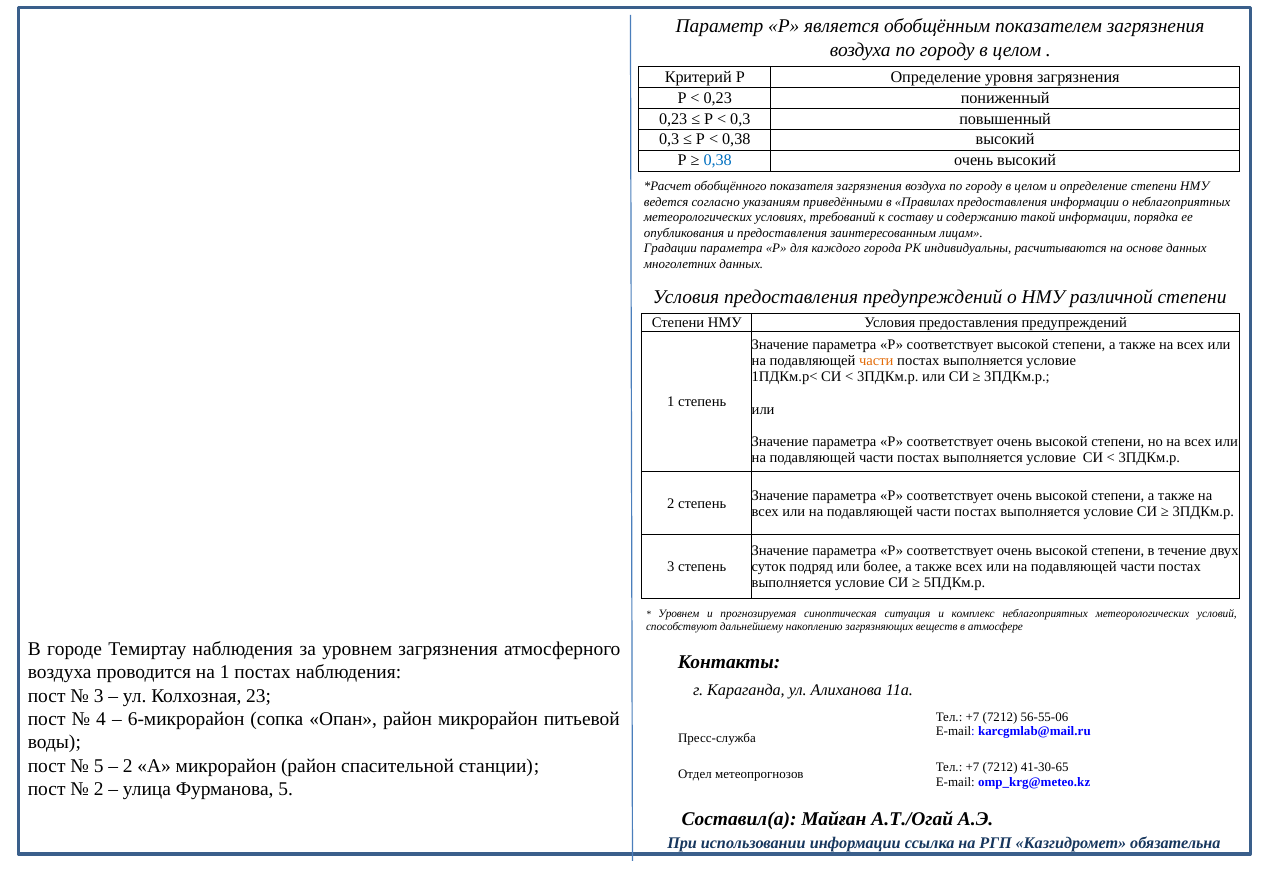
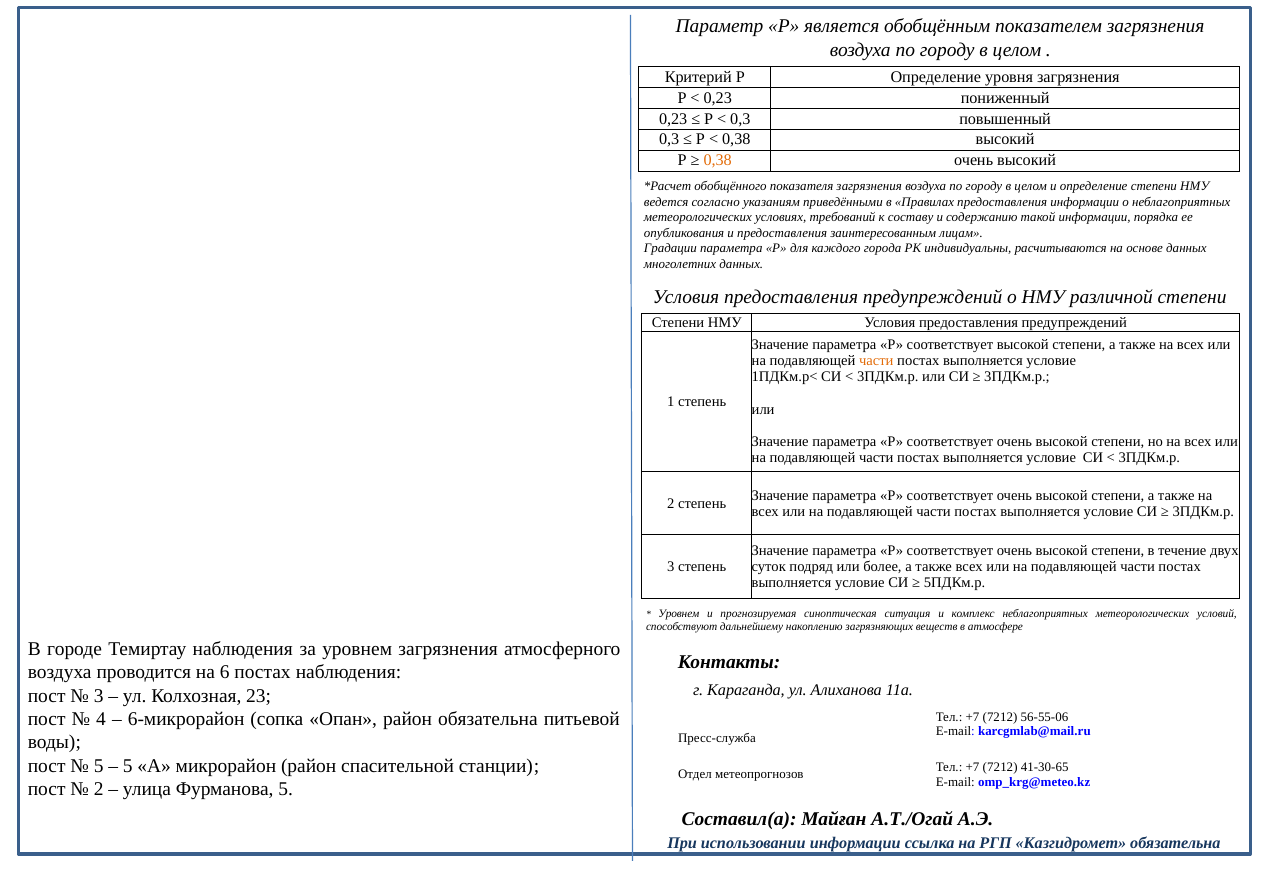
0,38 at (718, 160) colour: blue -> orange
на 1: 1 -> 6
район микрорайон: микрорайон -> обязательна
2 at (128, 766): 2 -> 5
